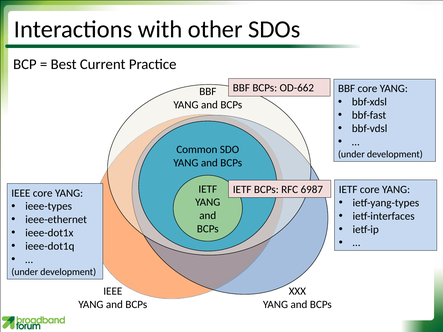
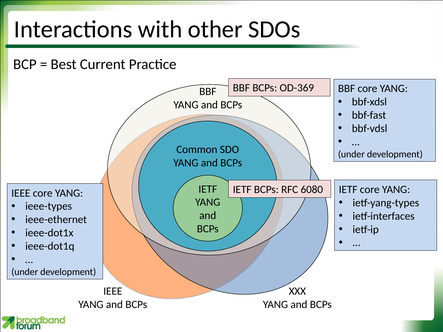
OD-662: OD-662 -> OD-369
6987: 6987 -> 6080
